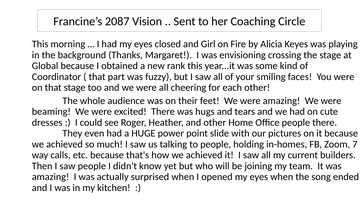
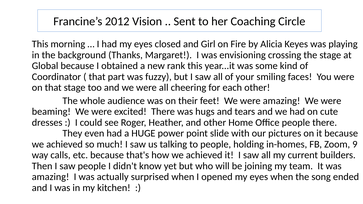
2087: 2087 -> 2012
7: 7 -> 9
